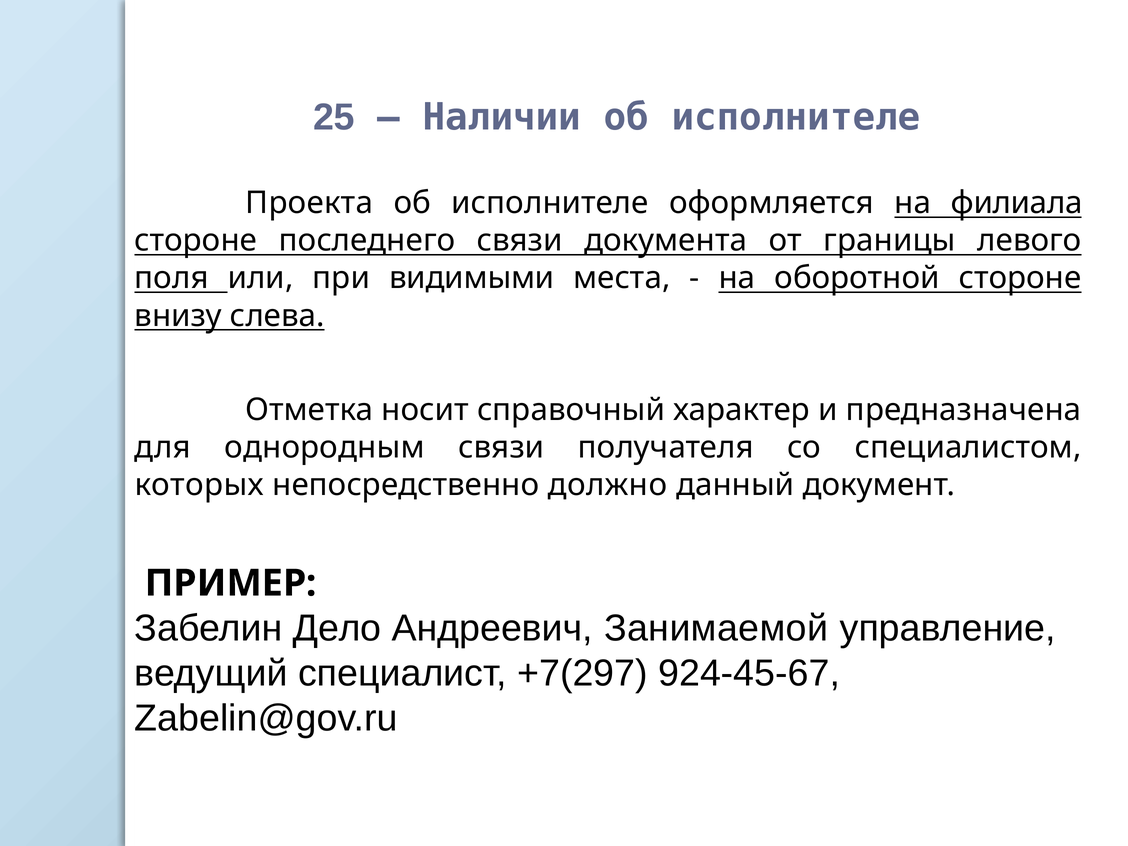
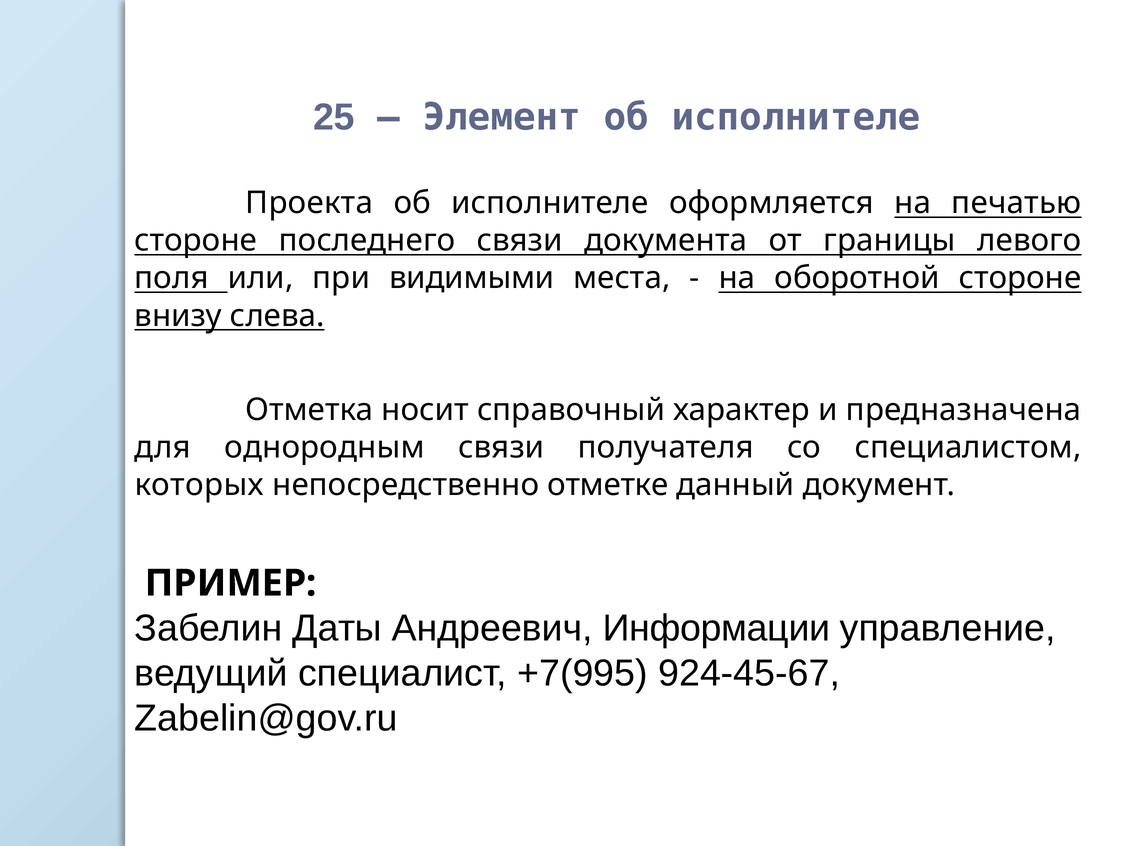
Наличии: Наличии -> Элемент
филиала: филиала -> печатью
должно: должно -> отметке
Дело: Дело -> Даты
Занимаемой: Занимаемой -> Информации
+7(297: +7(297 -> +7(995
